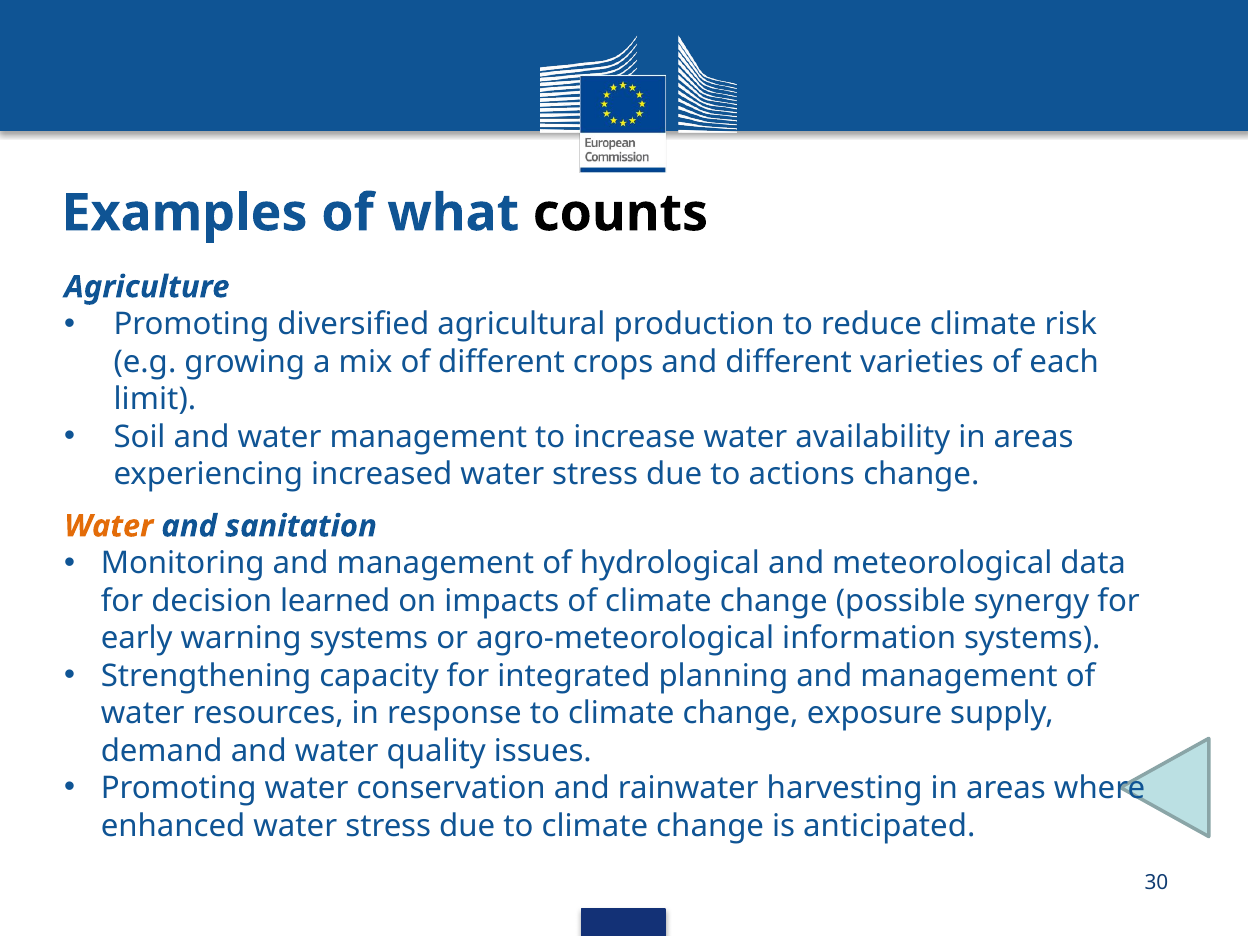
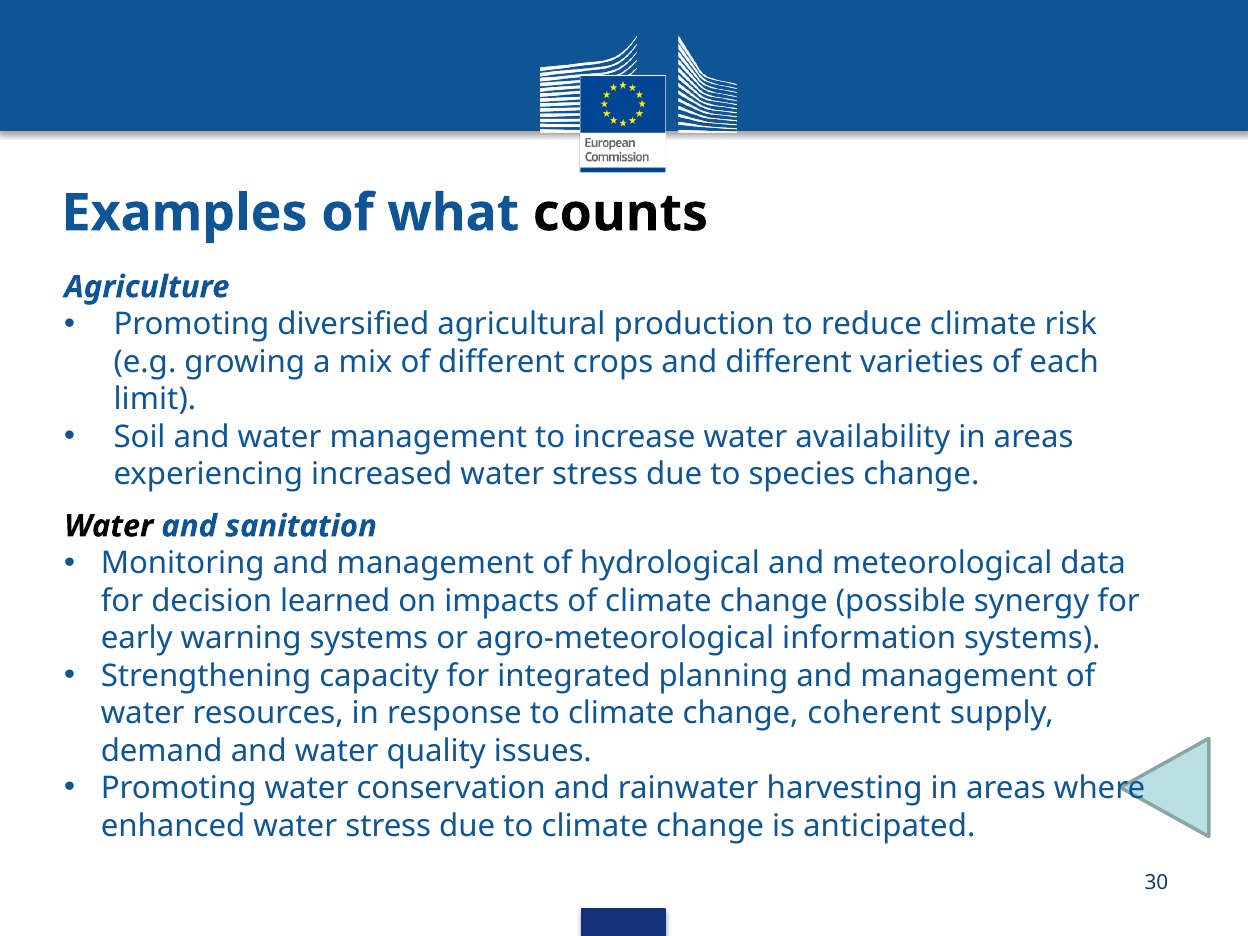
actions: actions -> species
Water at (109, 526) colour: orange -> black
exposure: exposure -> coherent
